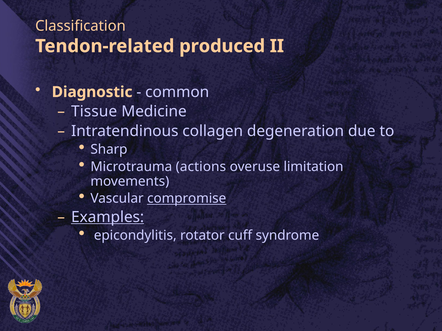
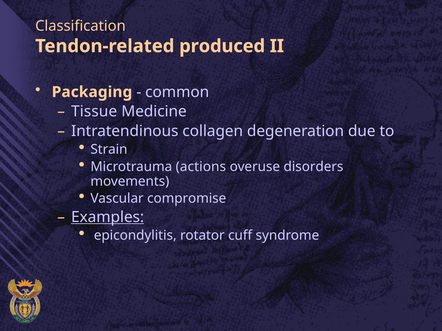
Diagnostic: Diagnostic -> Packaging
Sharp: Sharp -> Strain
limitation: limitation -> disorders
compromise underline: present -> none
